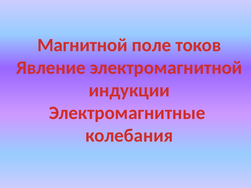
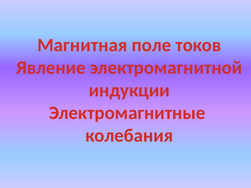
Магнитной: Магнитной -> Магнитная
